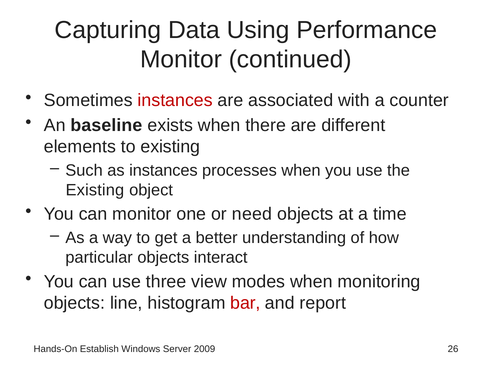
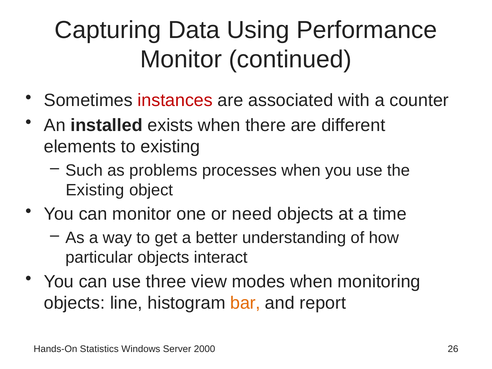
baseline: baseline -> installed
as instances: instances -> problems
bar colour: red -> orange
Establish: Establish -> Statistics
2009: 2009 -> 2000
